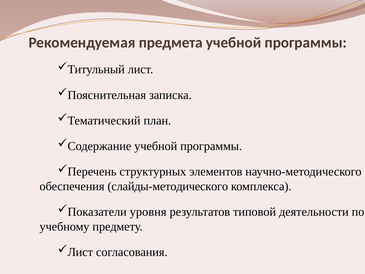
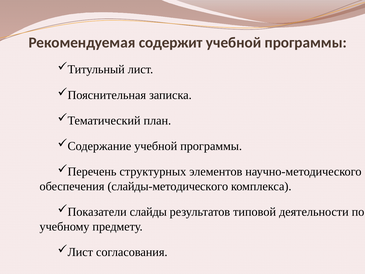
предмета: предмета -> содержит
уровня: уровня -> слайды
